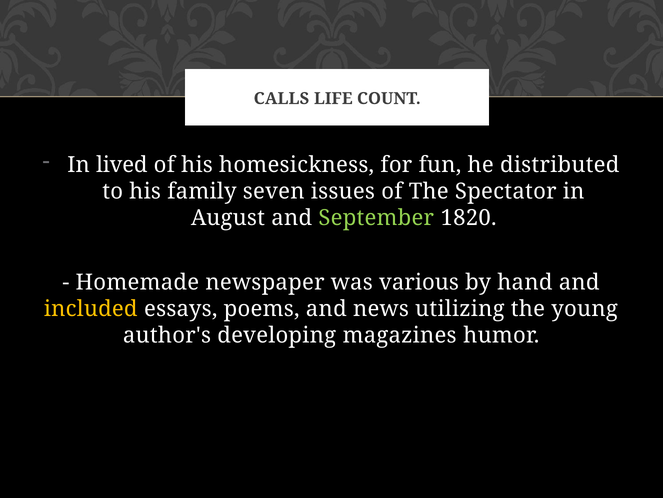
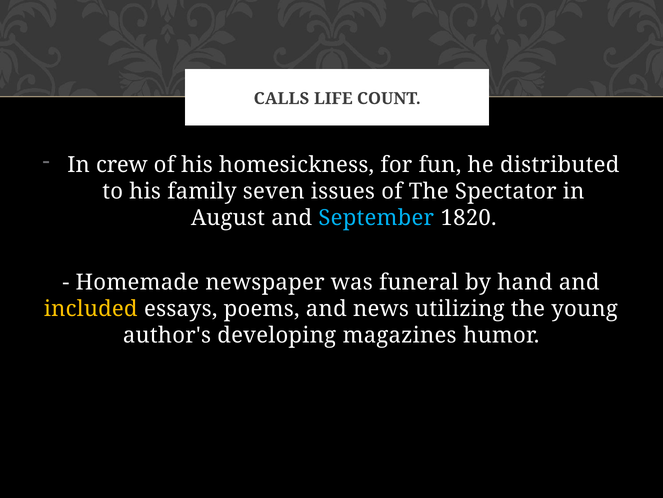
lived: lived -> crew
September colour: light green -> light blue
various: various -> funeral
